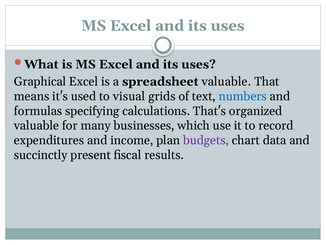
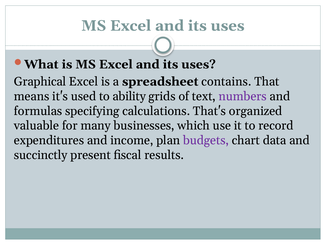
spreadsheet valuable: valuable -> contains
visual: visual -> ability
numbers colour: blue -> purple
